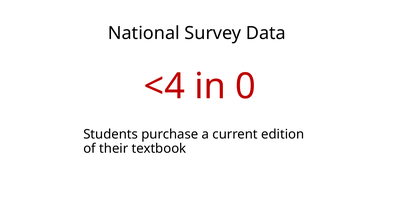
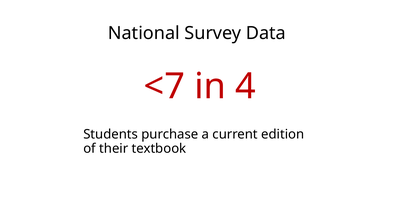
<4: <4 -> <7
0: 0 -> 4
